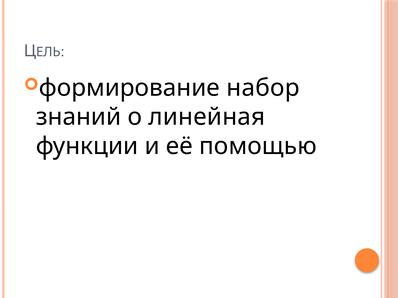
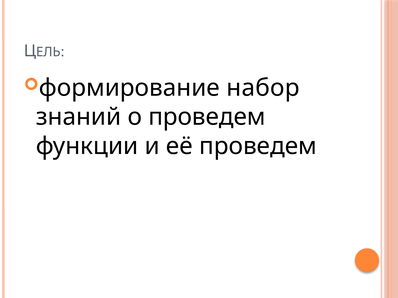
о линейная: линейная -> проведем
её помощью: помощью -> проведем
